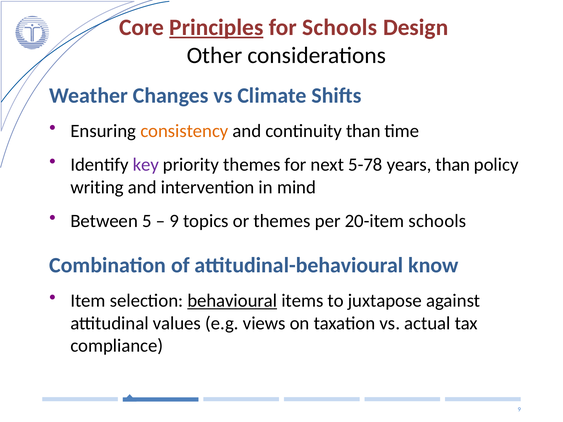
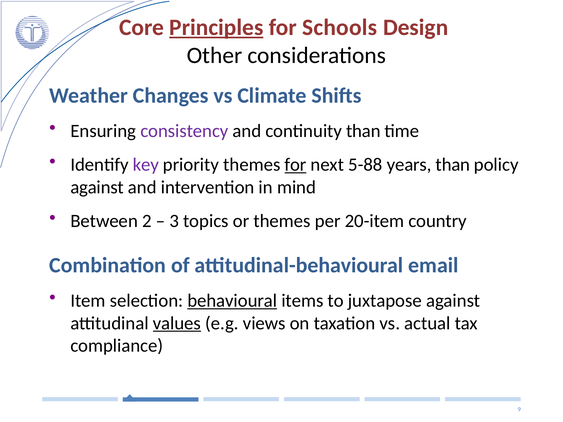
consistency colour: orange -> purple
for at (296, 165) underline: none -> present
5-78: 5-78 -> 5-88
writing at (97, 187): writing -> against
5: 5 -> 2
9 at (174, 221): 9 -> 3
20-item schools: schools -> country
know: know -> email
values underline: none -> present
